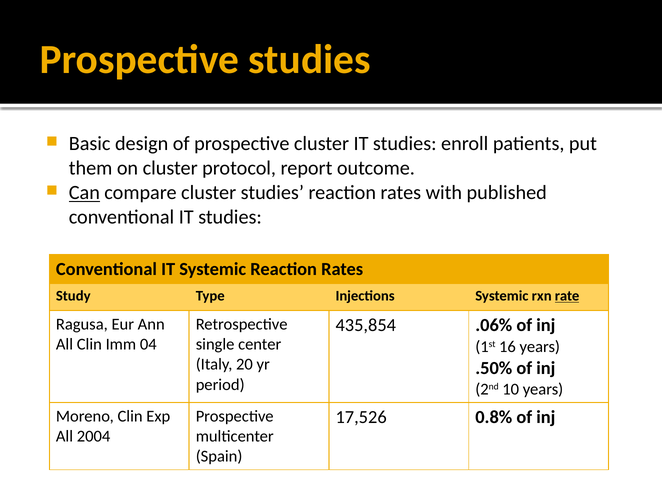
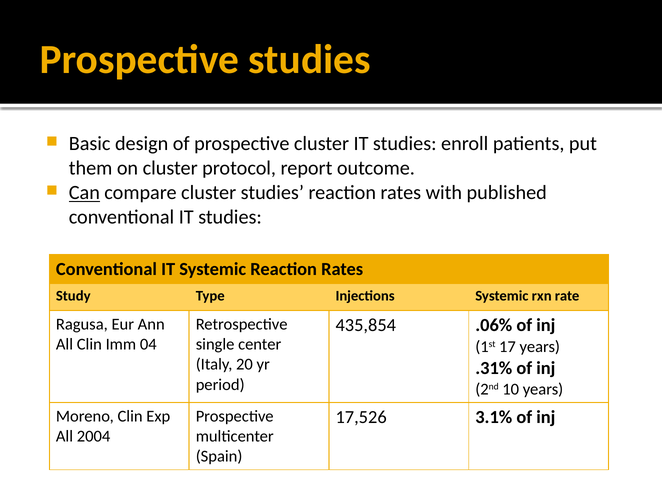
rate underline: present -> none
16: 16 -> 17
.50%: .50% -> .31%
0.8%: 0.8% -> 3.1%
